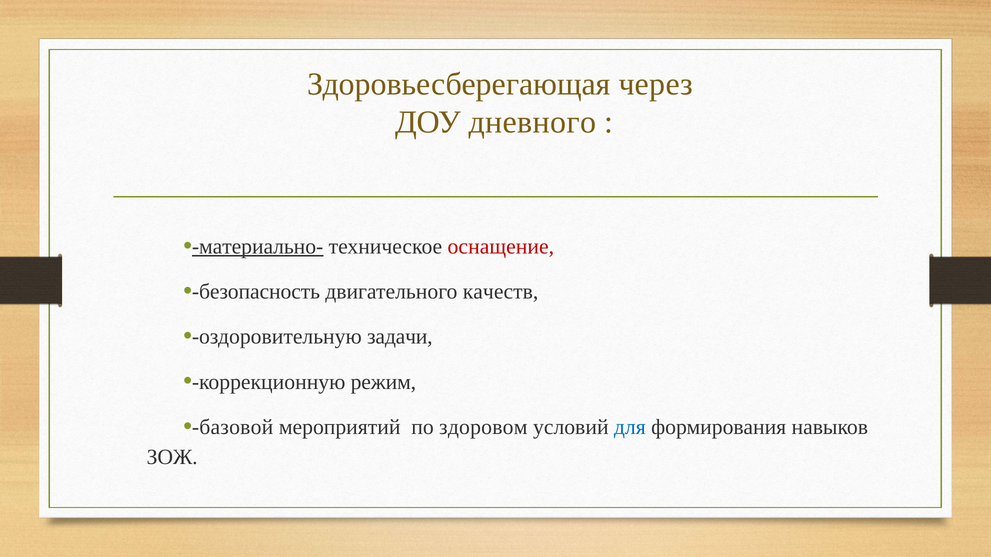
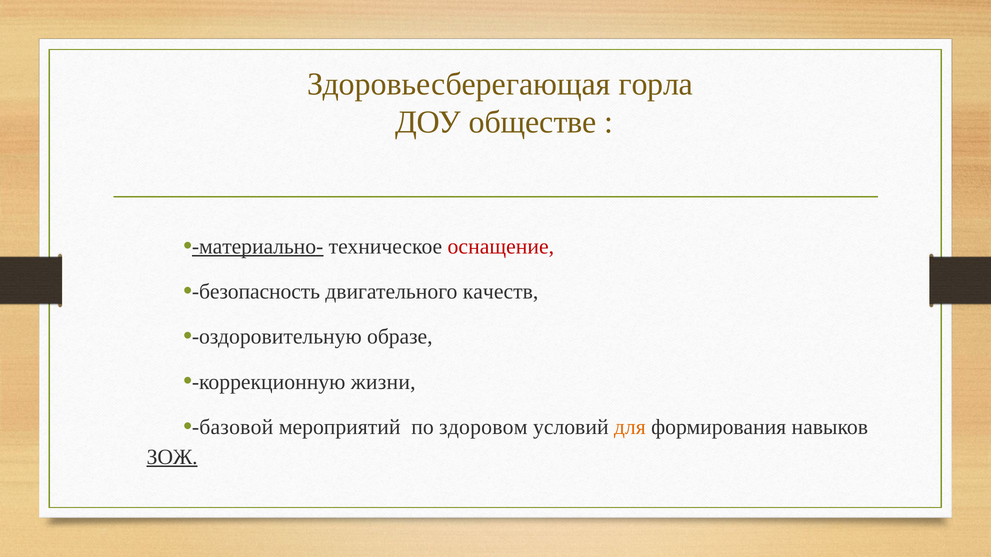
через: через -> горла
дневного: дневного -> обществе
задачи: задачи -> образе
режим: режим -> жизни
для colour: blue -> orange
ЗОЖ underline: none -> present
